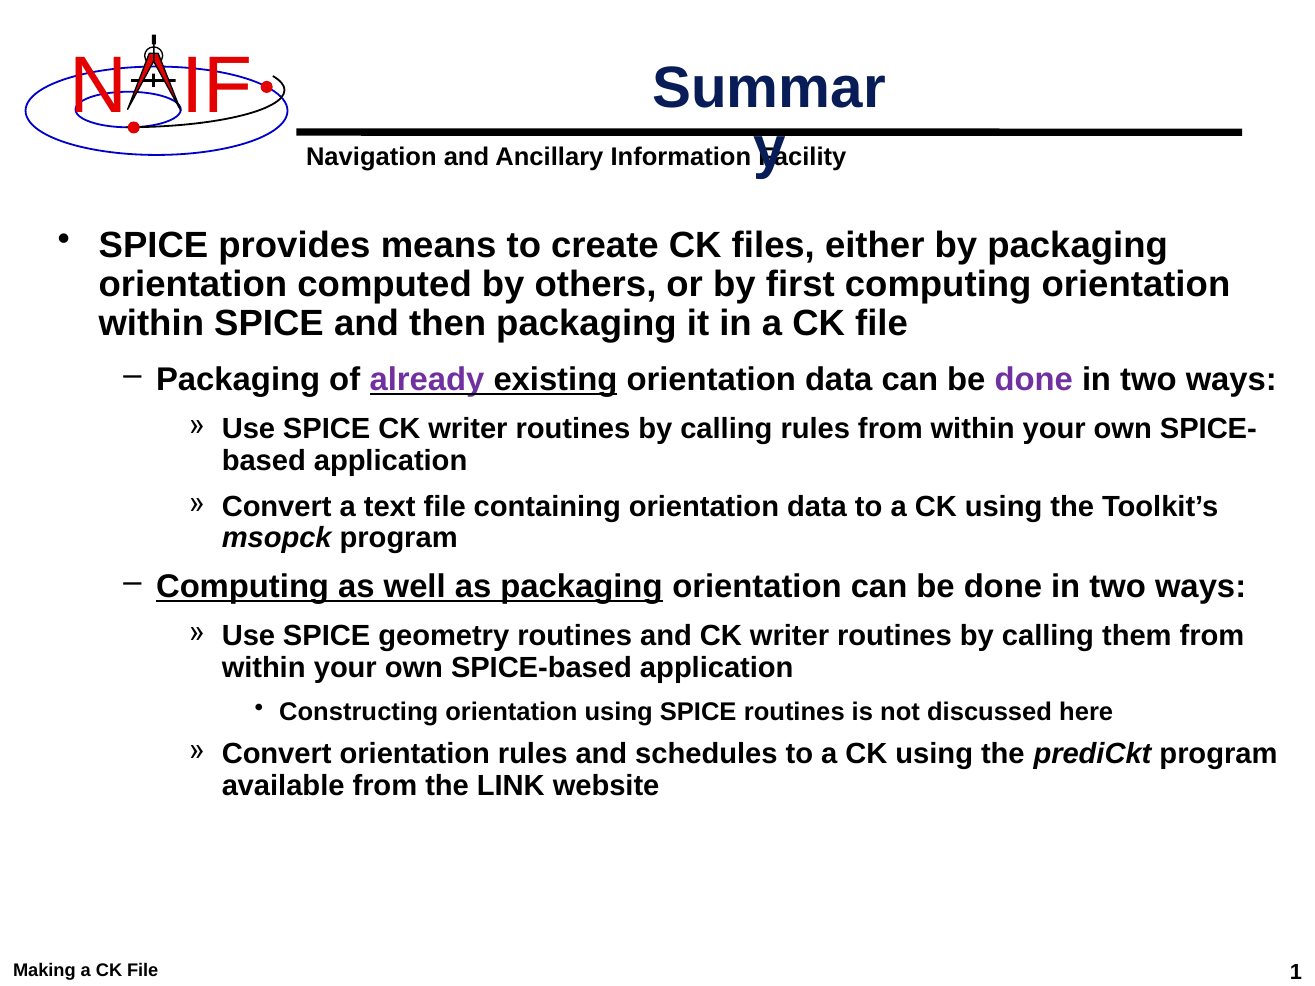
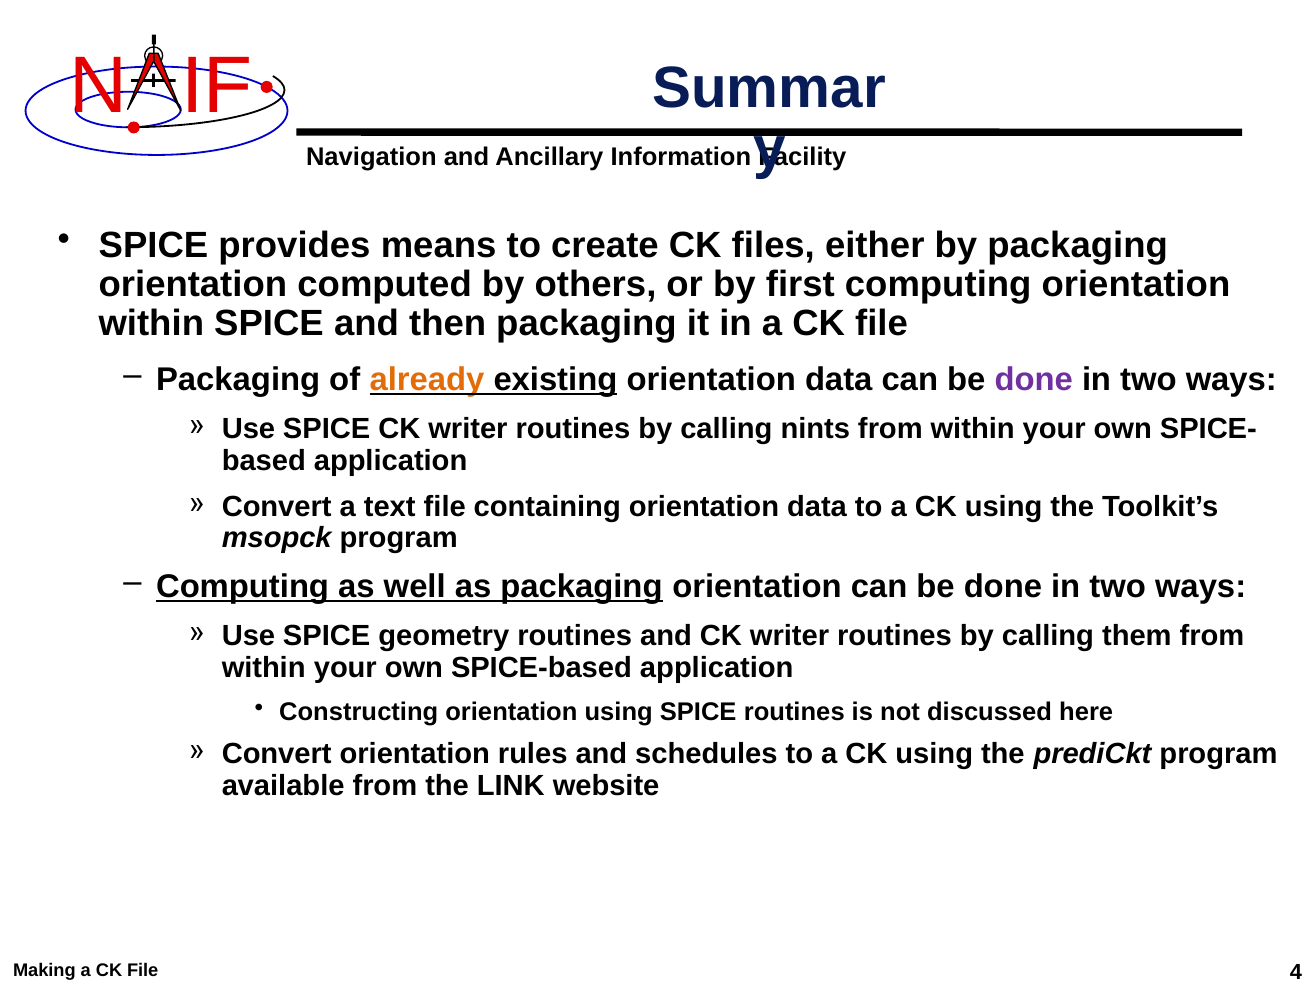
already colour: purple -> orange
calling rules: rules -> nints
1: 1 -> 4
